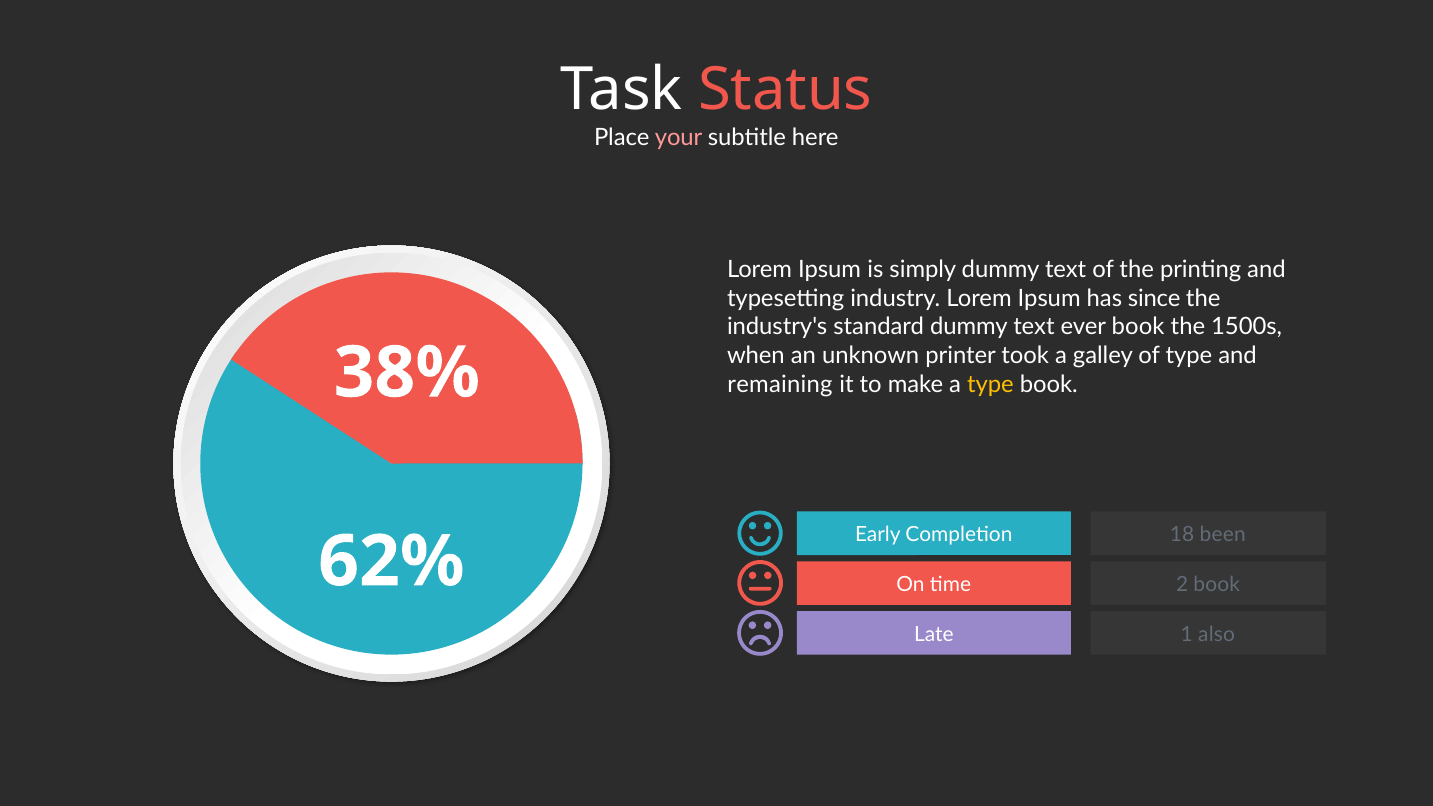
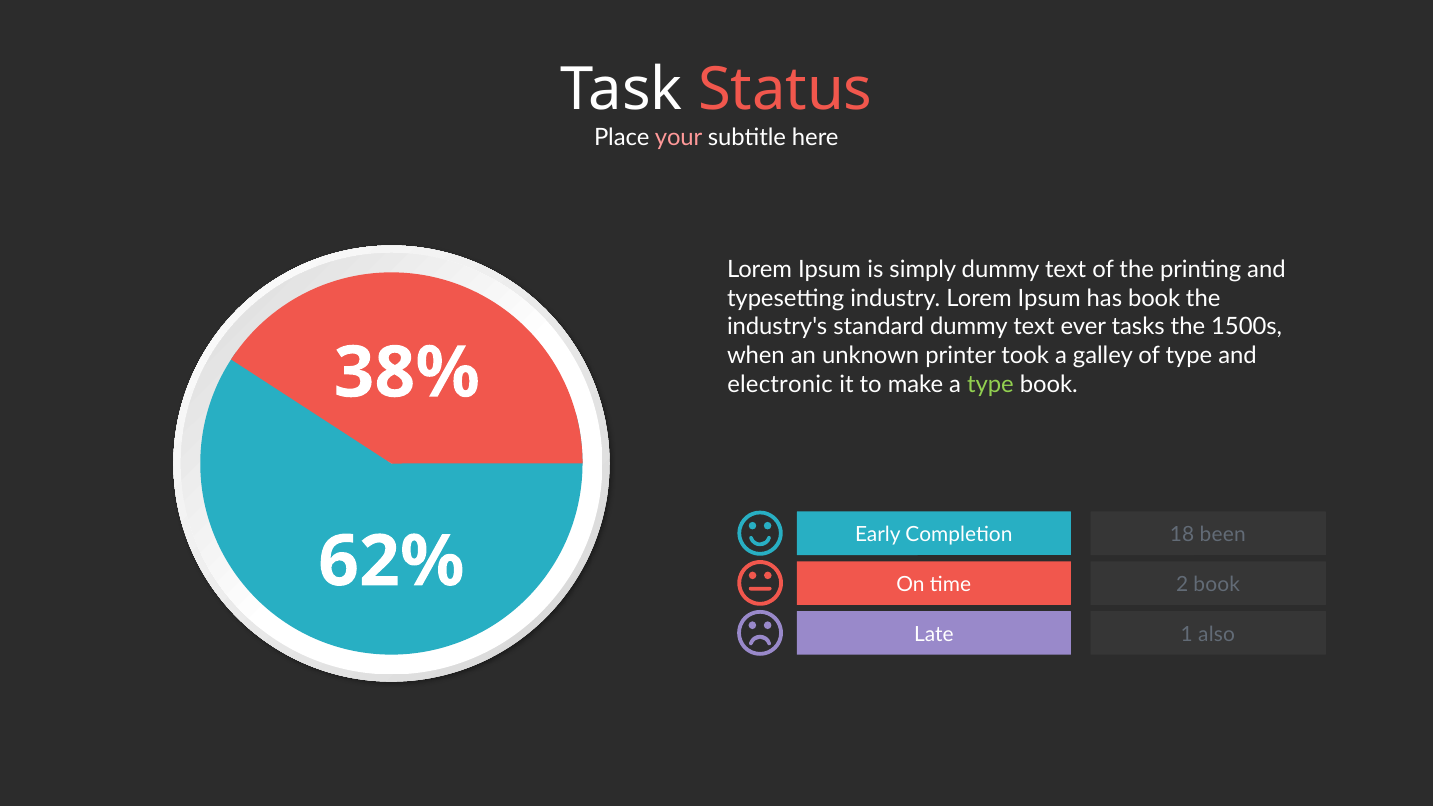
has since: since -> book
ever book: book -> tasks
remaining: remaining -> electronic
type at (990, 384) colour: yellow -> light green
